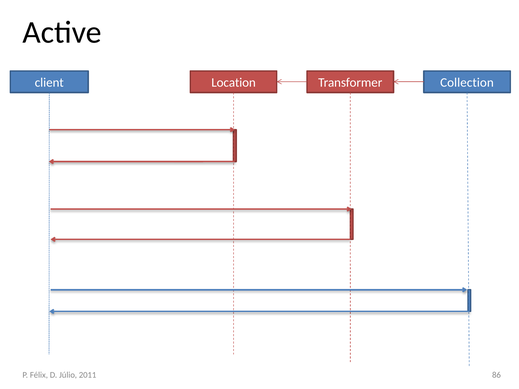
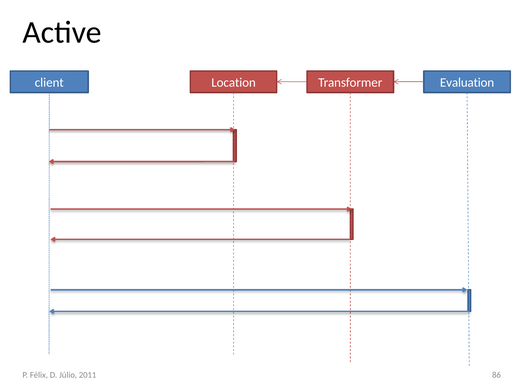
Collection: Collection -> Evaluation
